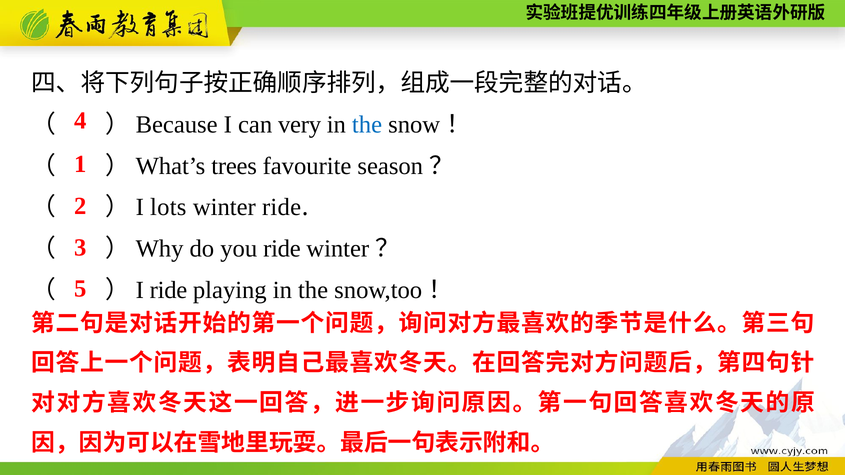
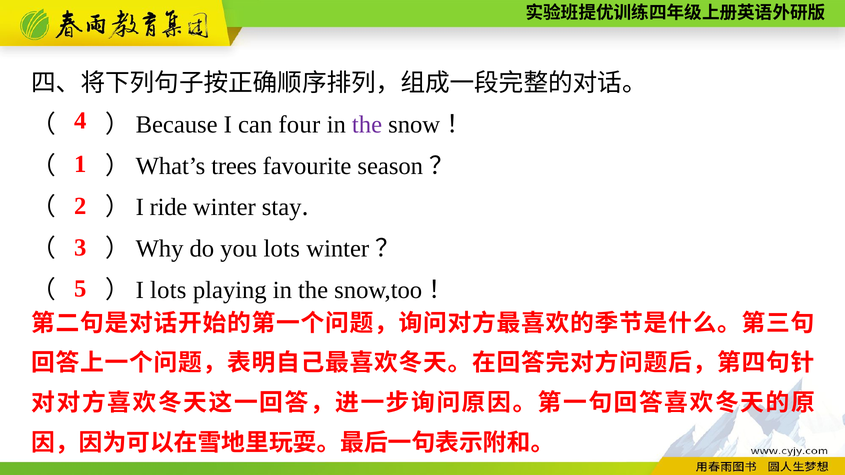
very: very -> four
the at (367, 125) colour: blue -> purple
lots: lots -> ride
winter ride: ride -> stay
you ride: ride -> lots
I ride: ride -> lots
